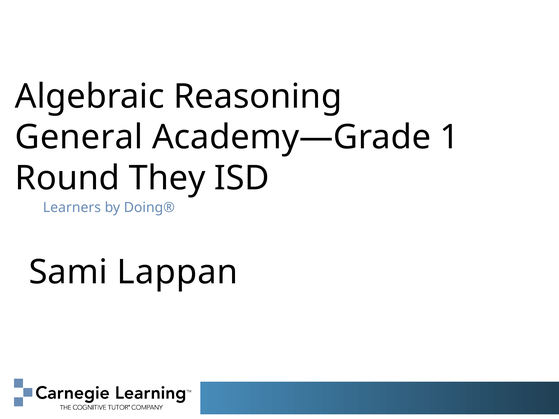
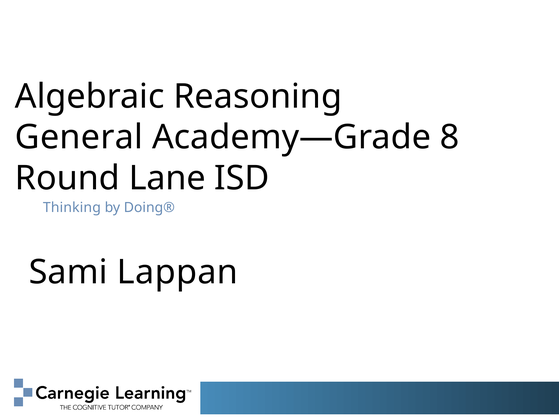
1: 1 -> 8
They: They -> Lane
Learners: Learners -> Thinking
